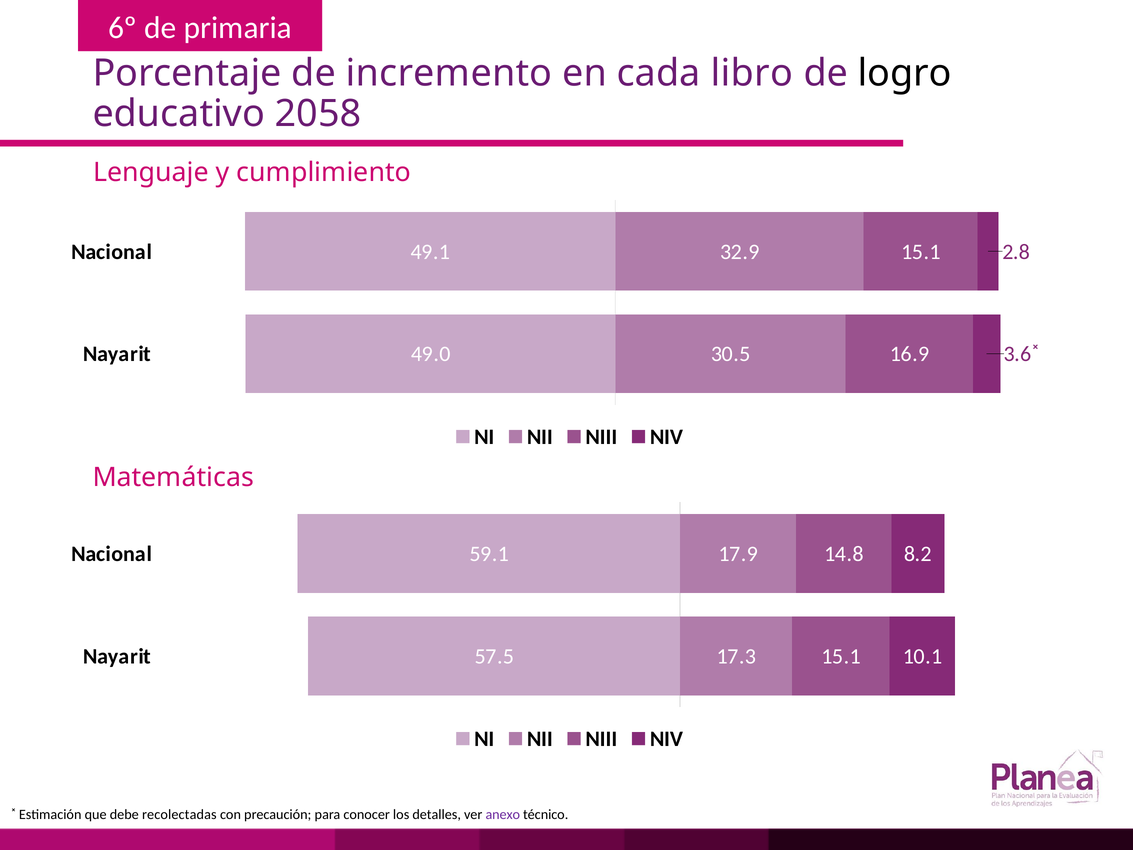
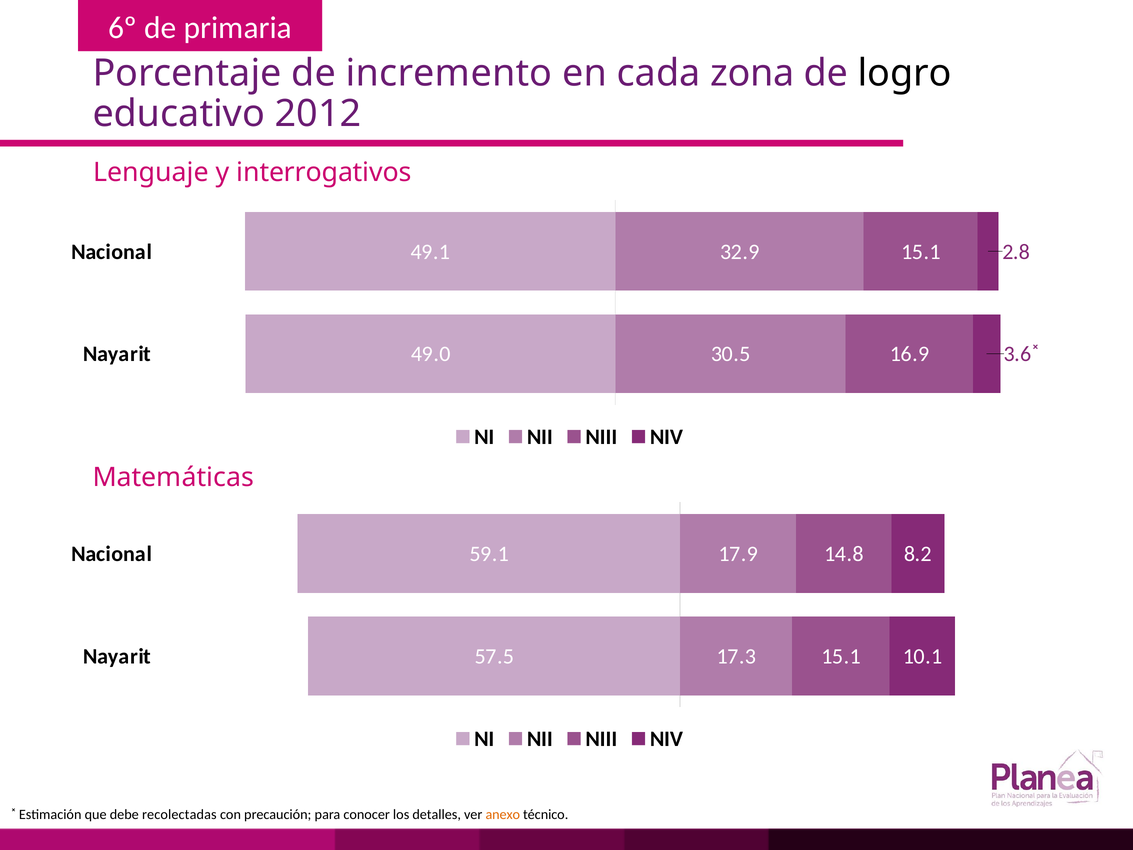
libro: libro -> zona
2058: 2058 -> 2012
cumplimiento: cumplimiento -> interrogativos
anexo colour: purple -> orange
